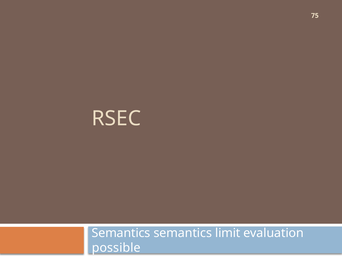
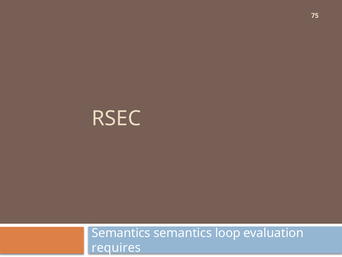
limit: limit -> loop
possible: possible -> requires
